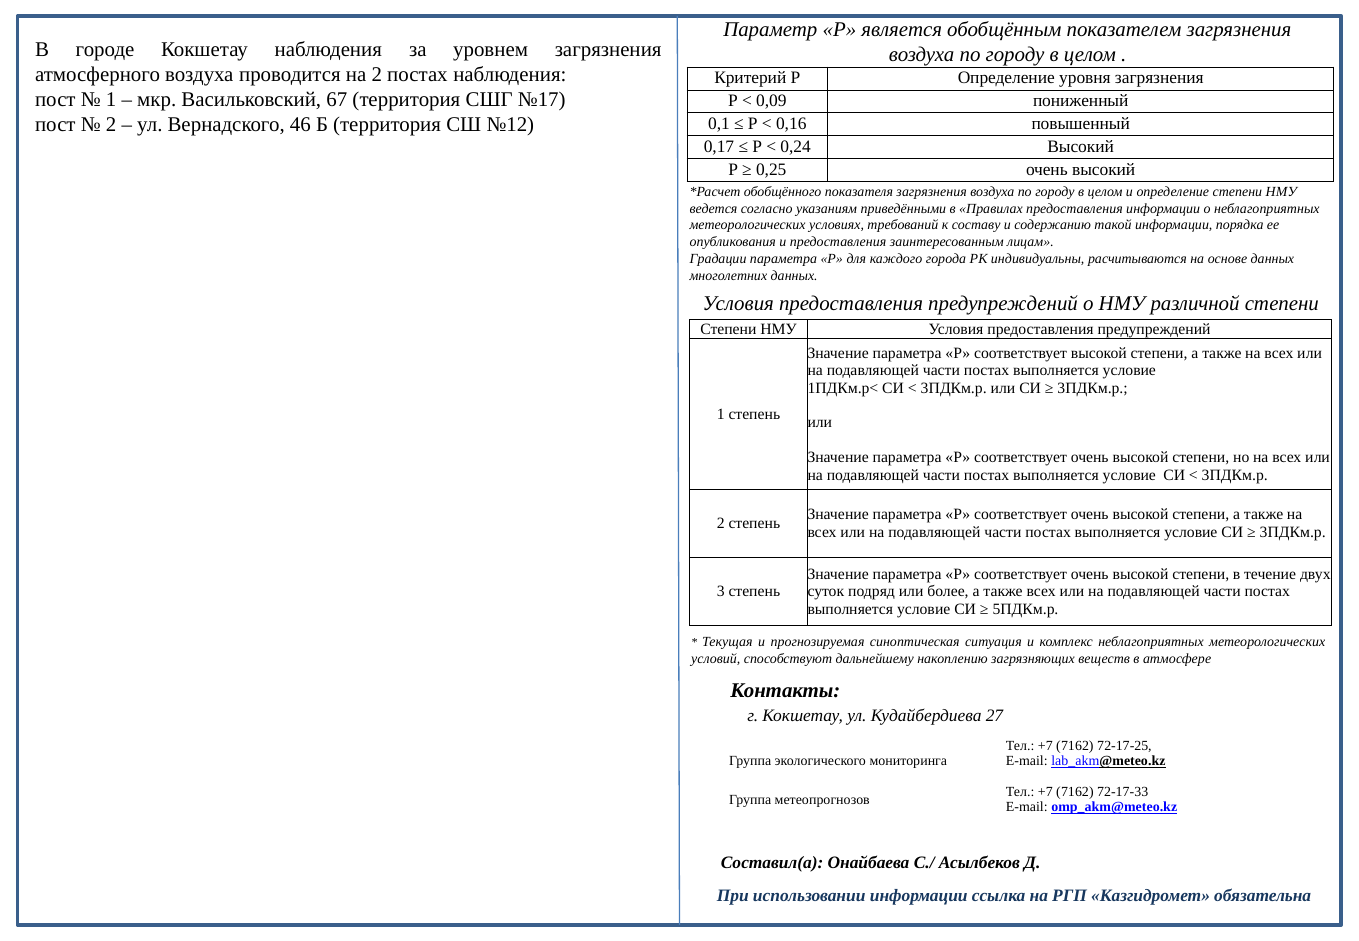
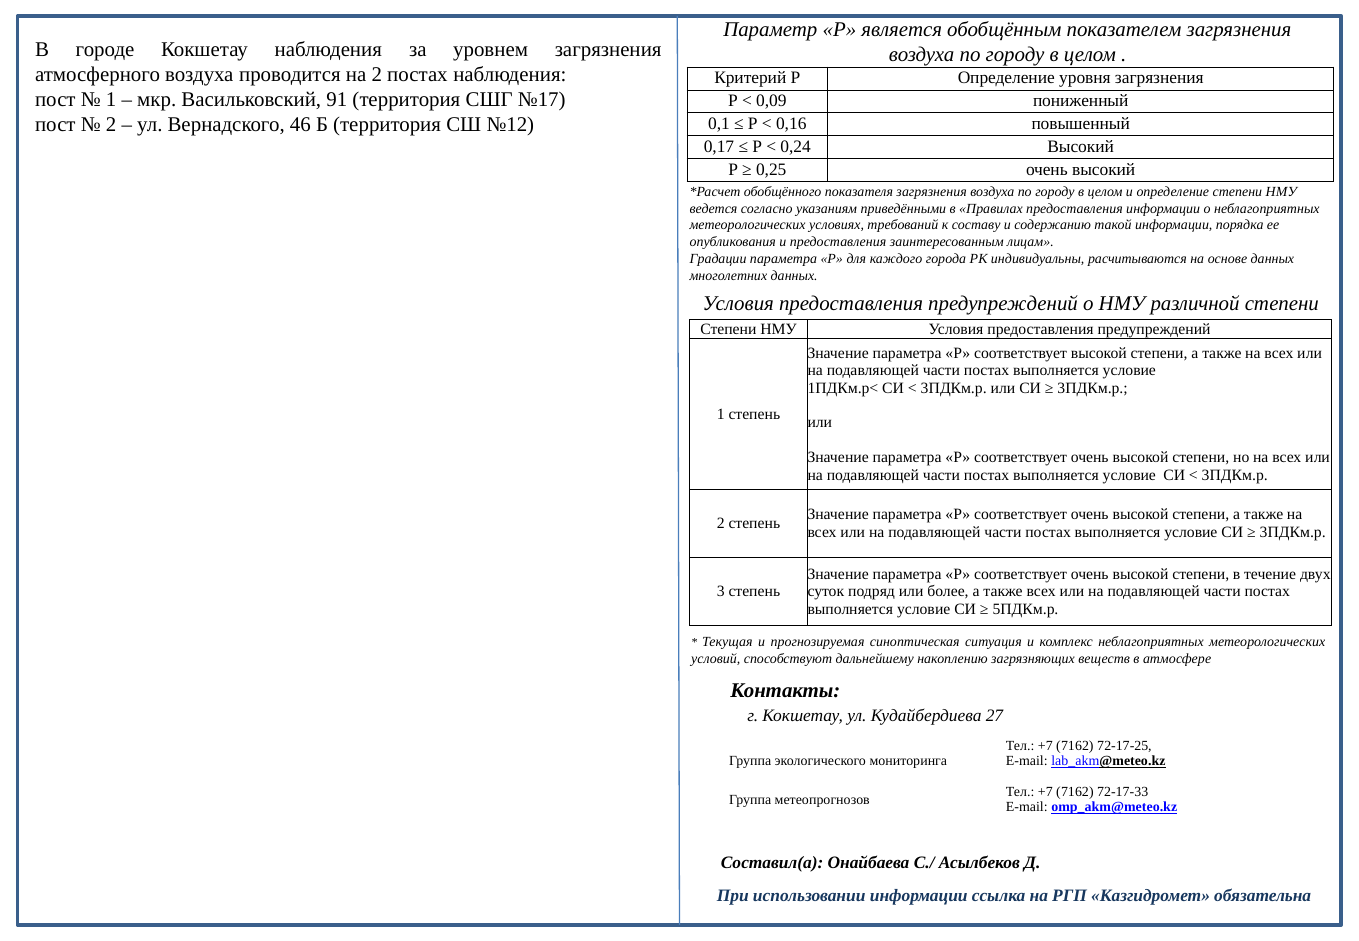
67: 67 -> 91
